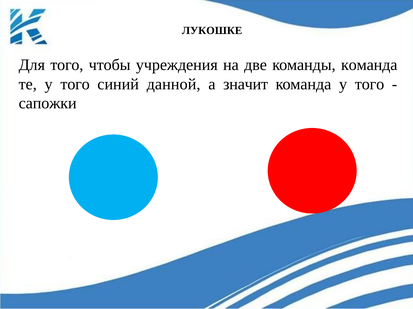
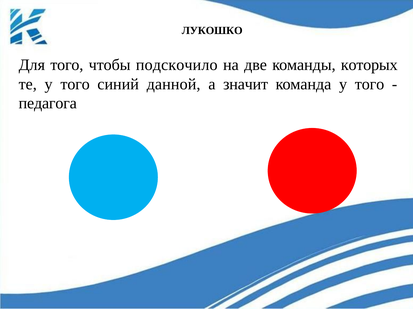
ЛУКОШКЕ: ЛУКОШКЕ -> ЛУКОШКО
учреждения: учреждения -> подскочило
команды команда: команда -> которых
сапожки: сапожки -> педагога
